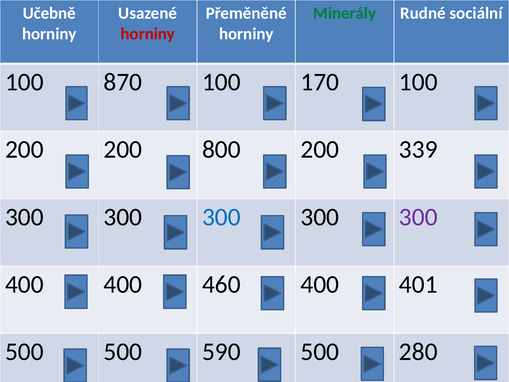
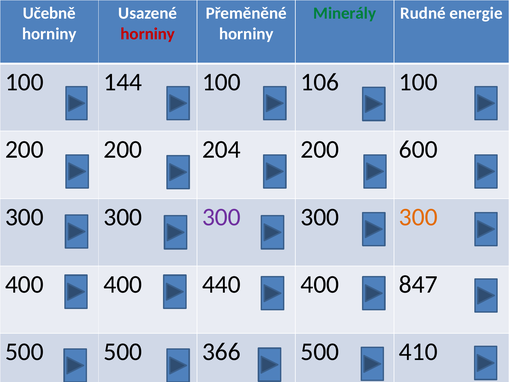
sociální: sociální -> energie
870: 870 -> 144
170: 170 -> 106
800: 800 -> 204
339: 339 -> 600
300 at (221, 217) colour: blue -> purple
300 at (418, 217) colour: purple -> orange
460: 460 -> 440
401: 401 -> 847
590: 590 -> 366
280: 280 -> 410
